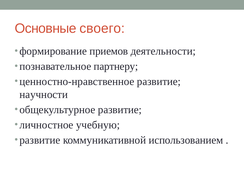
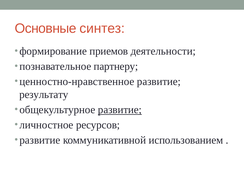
своего: своего -> синтез
научности: научности -> результату
развитие at (120, 110) underline: none -> present
учебную: учебную -> ресурсов
